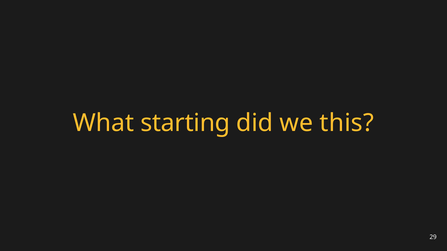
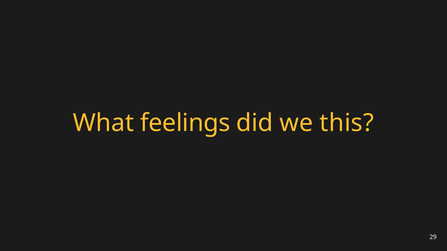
starting: starting -> feelings
